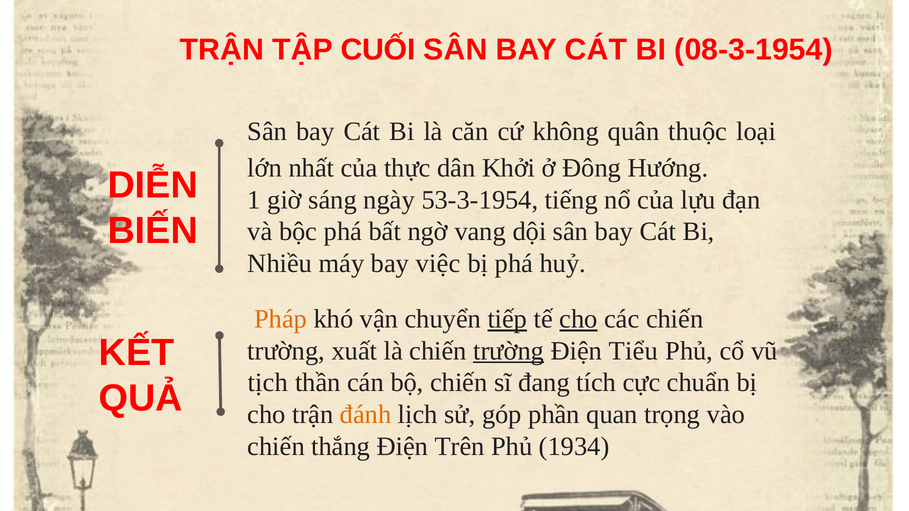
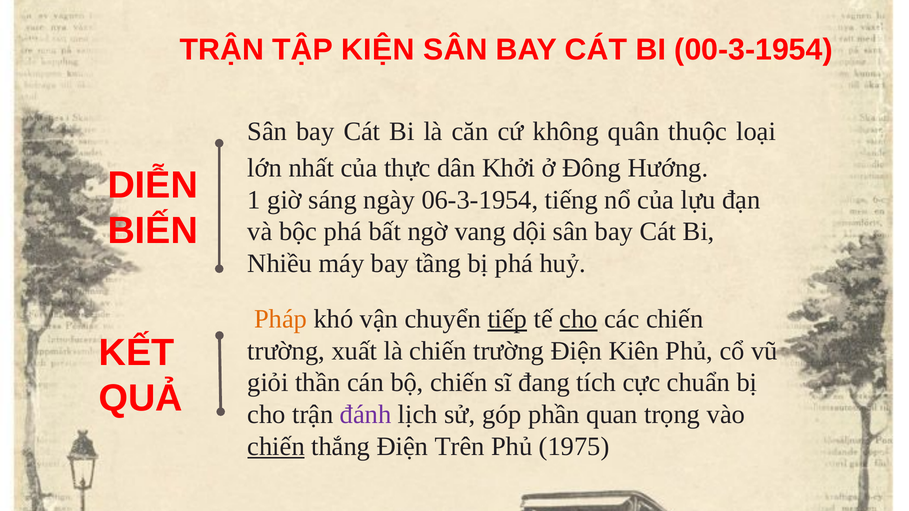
CUỐI: CUỐI -> KIỆN
08-3-1954: 08-3-1954 -> 00-3-1954
53-3-1954: 53-3-1954 -> 06-3-1954
việc: việc -> tầng
trường at (509, 351) underline: present -> none
Tiểu: Tiểu -> Kiên
tịch: tịch -> giỏi
đánh colour: orange -> purple
chiến at (276, 447) underline: none -> present
1934: 1934 -> 1975
